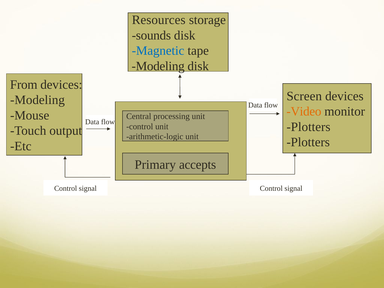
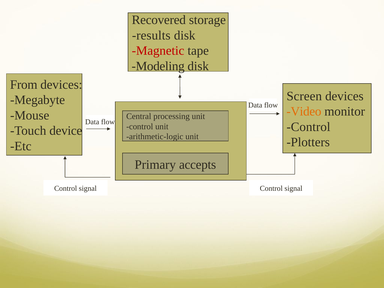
Resources: Resources -> Recovered
sounds: sounds -> results
Magnetic colour: blue -> red
Modeling at (37, 100): Modeling -> Megabyte
Plotters at (308, 127): Plotters -> Control
output: output -> device
